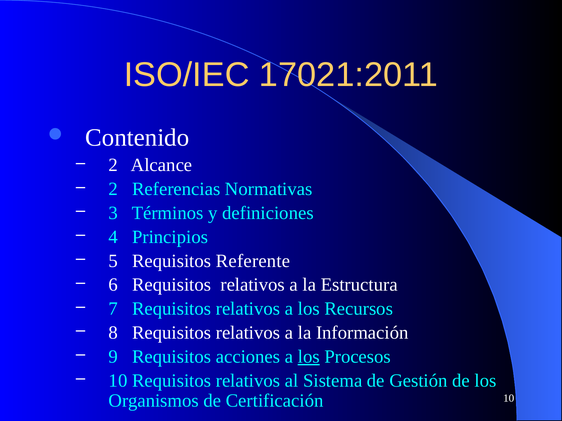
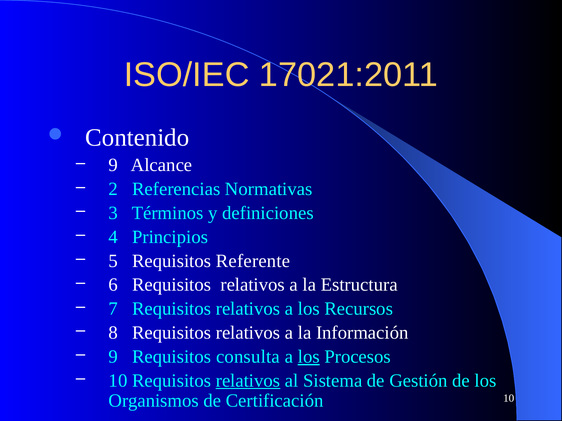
2 at (113, 165): 2 -> 9
acciones: acciones -> consulta
relativos at (248, 381) underline: none -> present
